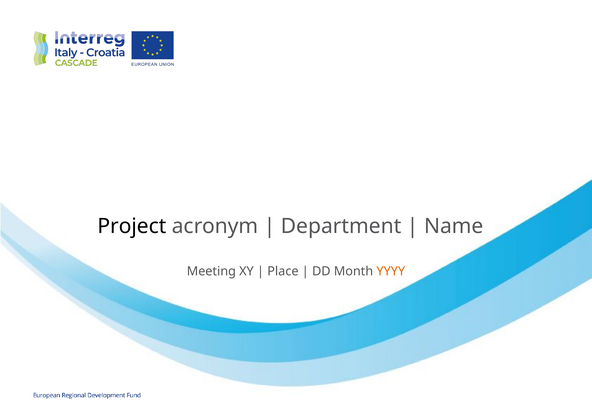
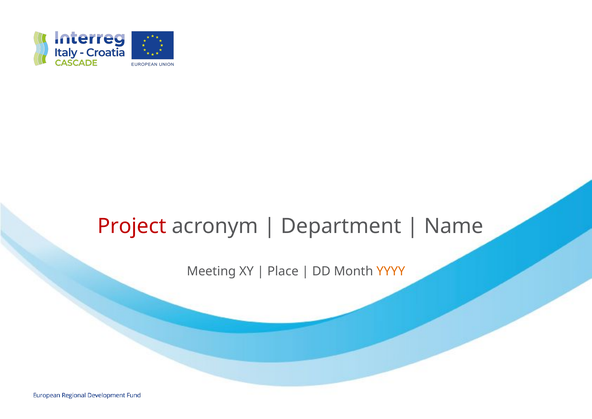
Project colour: black -> red
